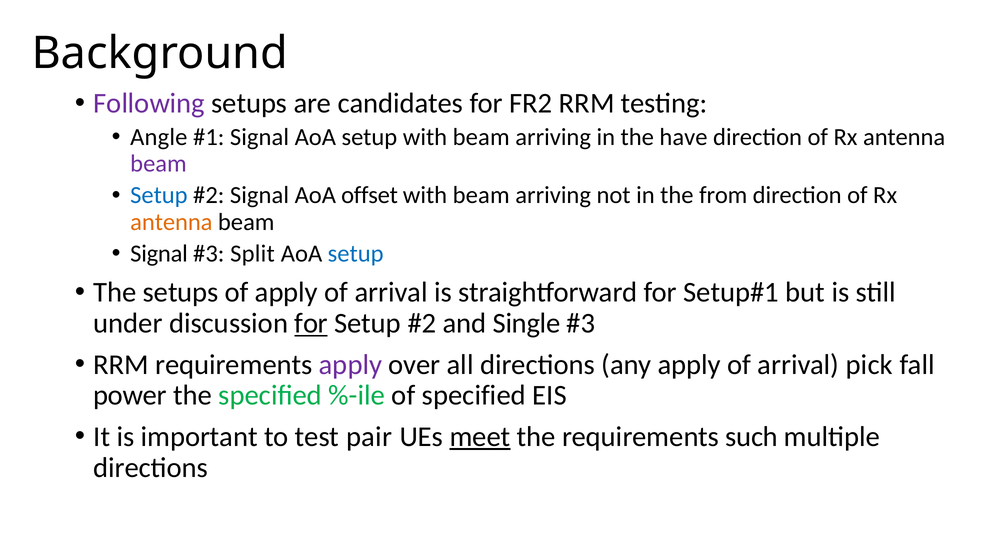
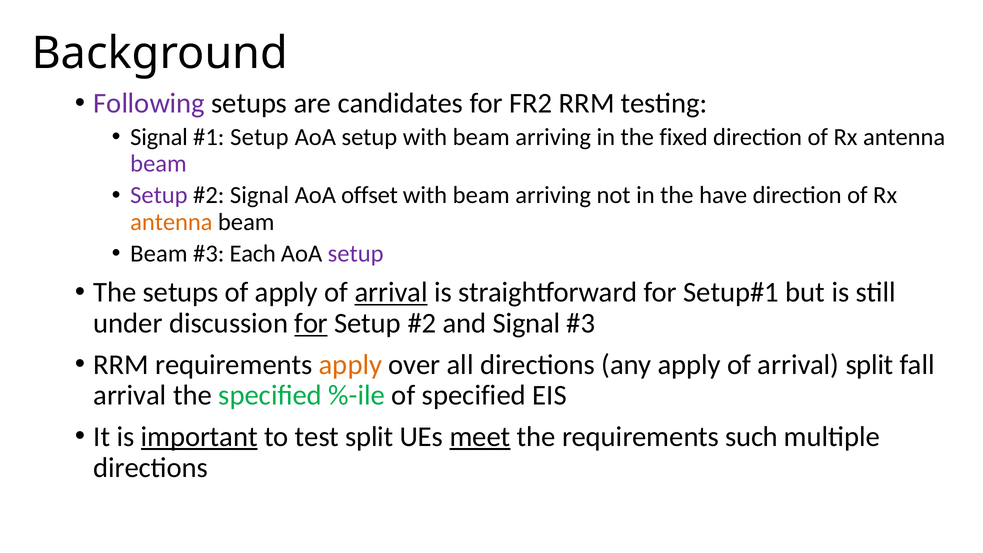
Angle at (159, 137): Angle -> Signal
Signal at (259, 137): Signal -> Setup
have: have -> fixed
Setup at (159, 195) colour: blue -> purple
from: from -> have
Signal at (159, 254): Signal -> Beam
Split: Split -> Each
setup at (356, 254) colour: blue -> purple
arrival at (391, 292) underline: none -> present
and Single: Single -> Signal
apply at (350, 364) colour: purple -> orange
arrival pick: pick -> split
power at (130, 395): power -> arrival
important underline: none -> present
test pair: pair -> split
